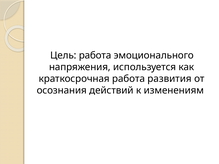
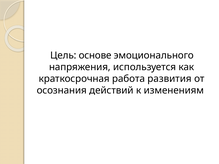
Цель работа: работа -> основе
